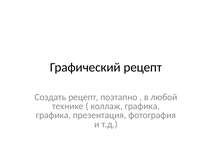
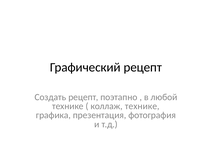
коллаж графика: графика -> технике
